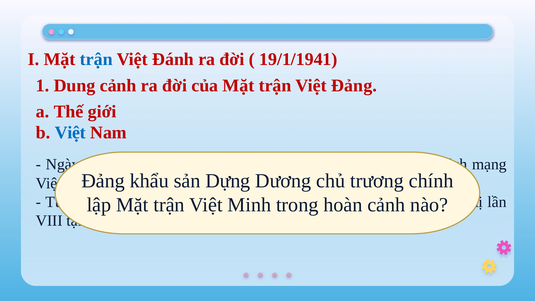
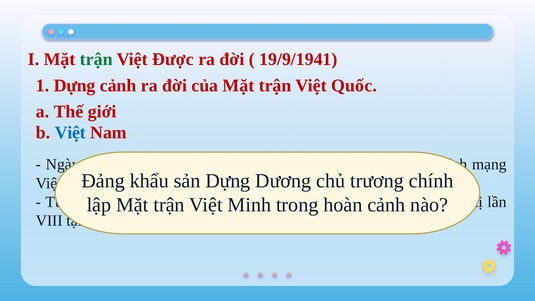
trận at (96, 59) colour: blue -> green
Đánh: Đánh -> Được
19/1/1941: 19/1/1941 -> 19/9/1941
1 Dung: Dung -> Dựng
Việt Đảng: Đảng -> Quốc
